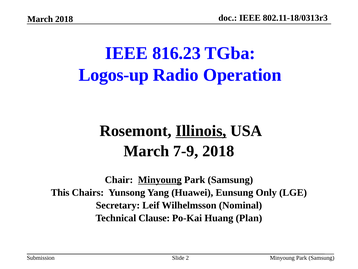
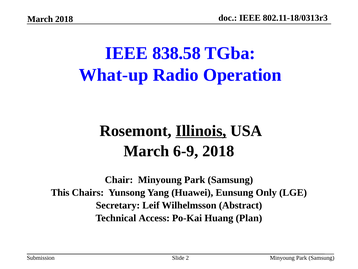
816.23: 816.23 -> 838.58
Logos-up: Logos-up -> What-up
7-9: 7-9 -> 6-9
Minyoung at (160, 180) underline: present -> none
Nominal: Nominal -> Abstract
Clause: Clause -> Access
